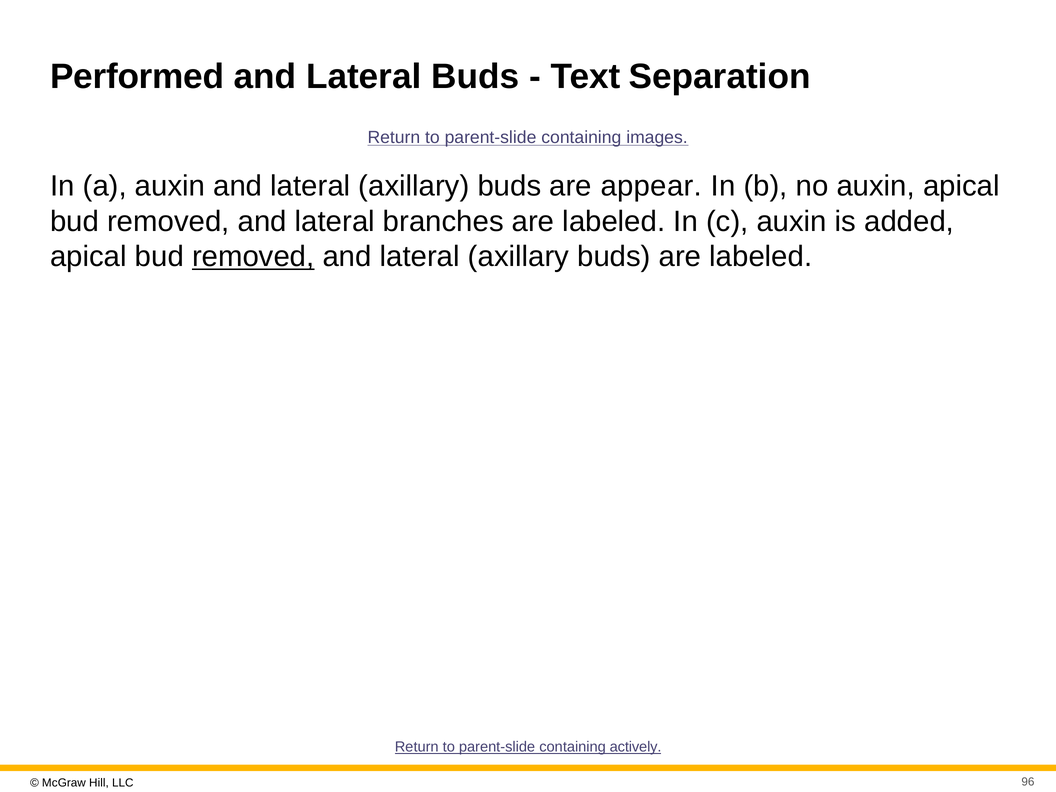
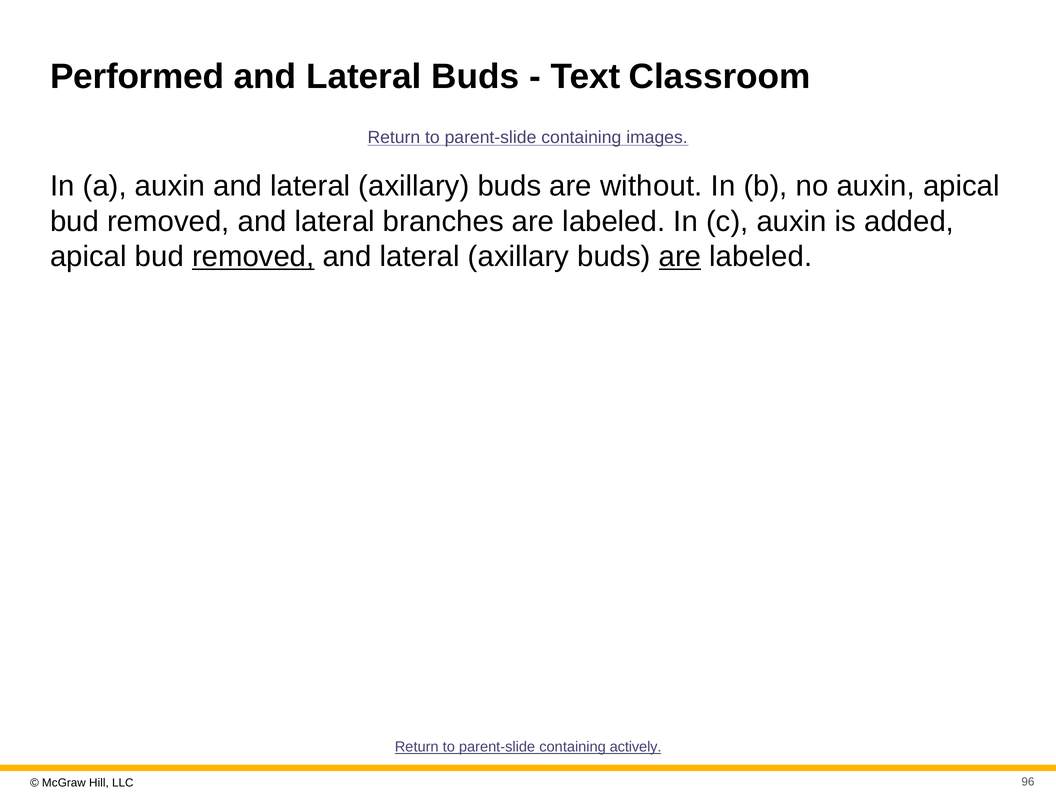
Separation: Separation -> Classroom
appear: appear -> without
are at (680, 257) underline: none -> present
